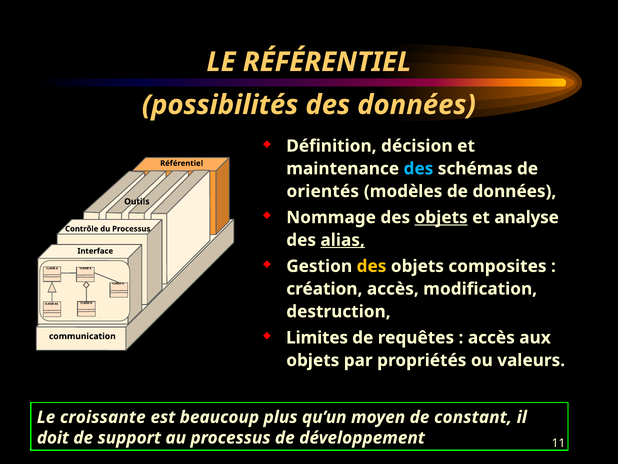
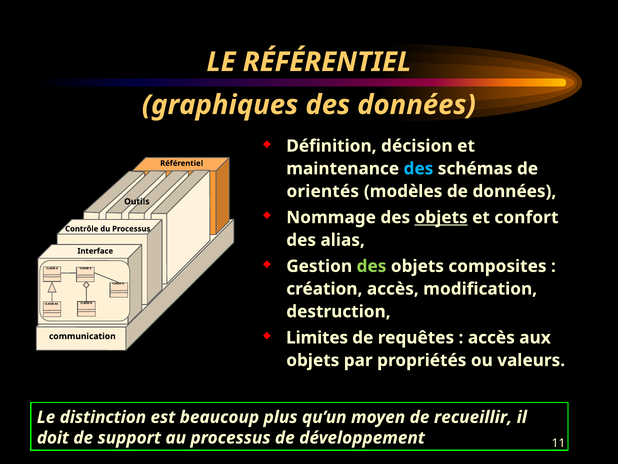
possibilités: possibilités -> graphiques
analyse: analyse -> confort
alias underline: present -> none
des at (371, 266) colour: yellow -> light green
croissante: croissante -> distinction
constant: constant -> recueillir
